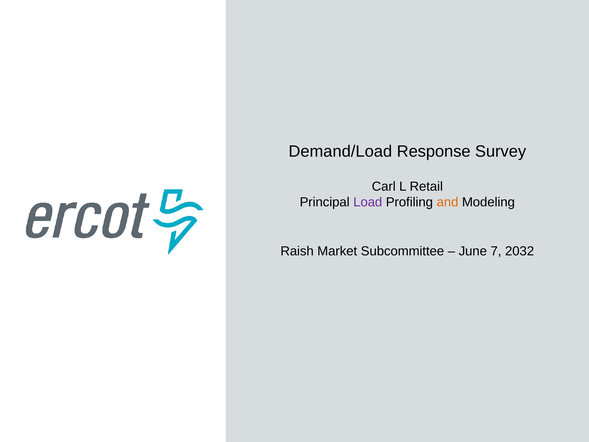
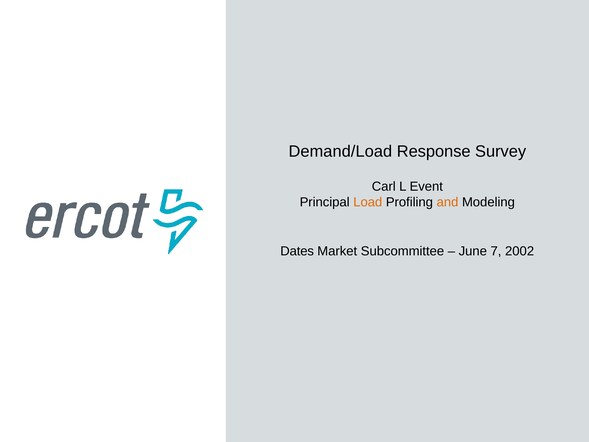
Retail: Retail -> Event
Load colour: purple -> orange
Raish: Raish -> Dates
2032: 2032 -> 2002
